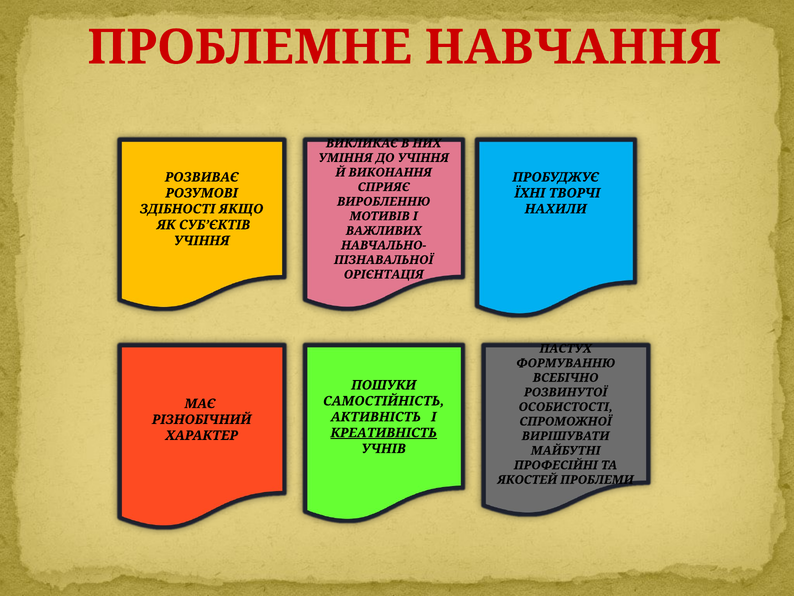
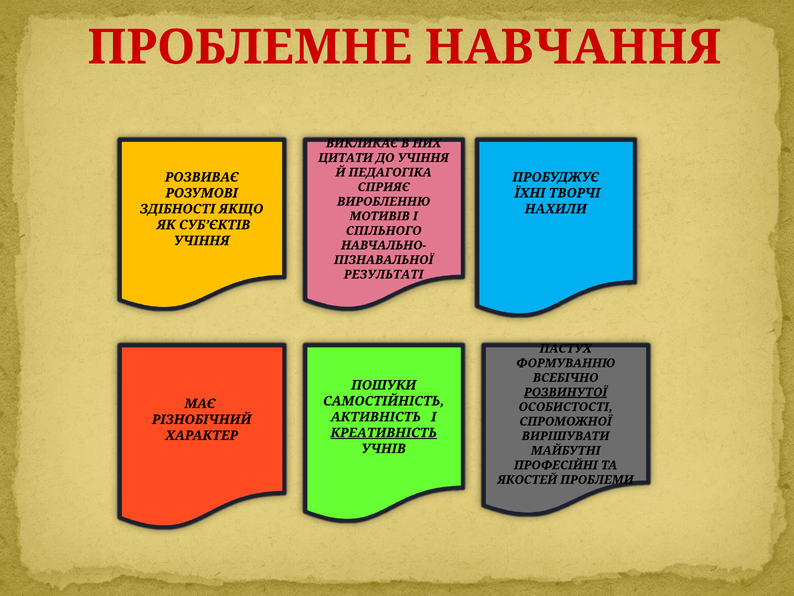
УМІННЯ: УМІННЯ -> ЦИТАТИ
ВИКОНАННЯ: ВИКОНАННЯ -> ПЕДАГОГІКА
ВАЖЛИВИХ: ВАЖЛИВИХ -> СПІЛЬНОГО
ОРІЄНТАЦІЯ: ОРІЄНТАЦІЯ -> РЕЗУЛЬТАТІ
РОЗВИНУТОЇ underline: none -> present
